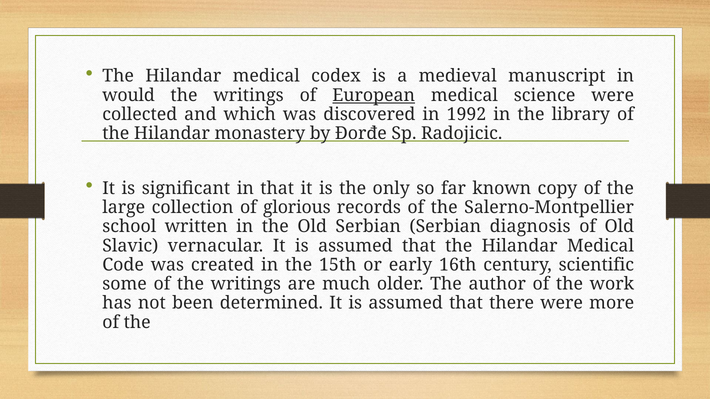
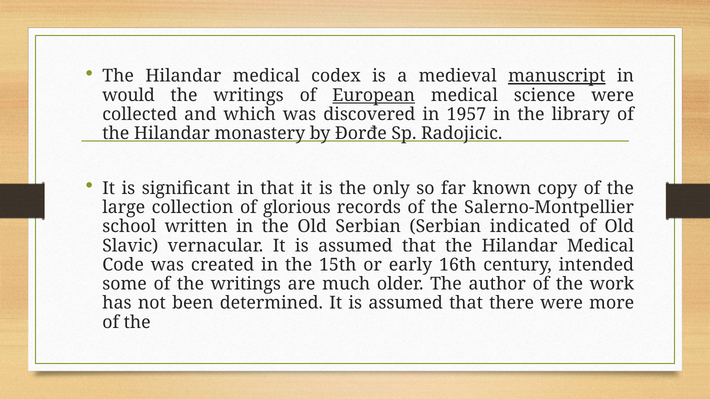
manuscript underline: none -> present
1992: 1992 -> 1957
diagnosis: diagnosis -> indicated
scientific: scientific -> intended
